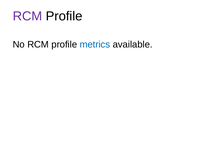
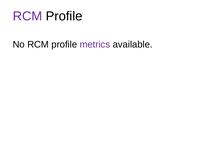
metrics colour: blue -> purple
